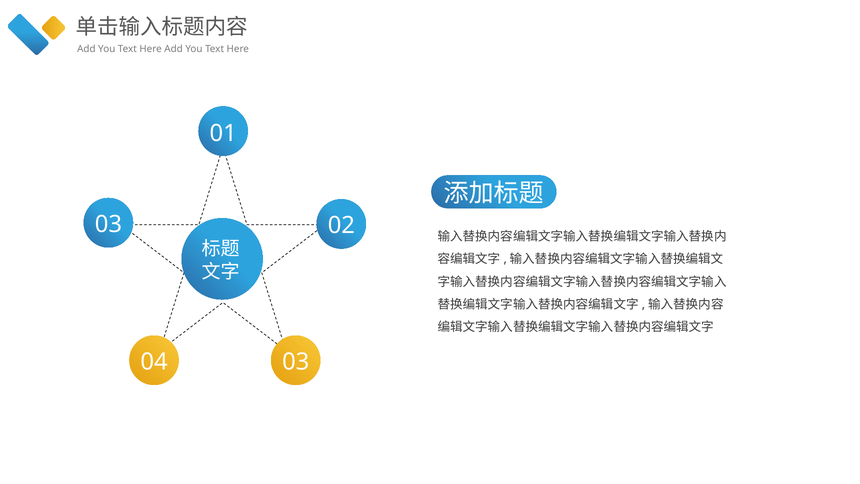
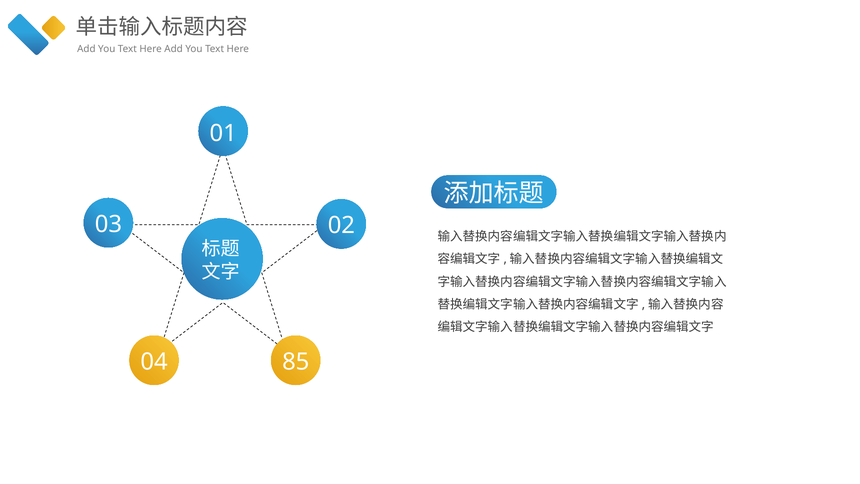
04 03: 03 -> 85
